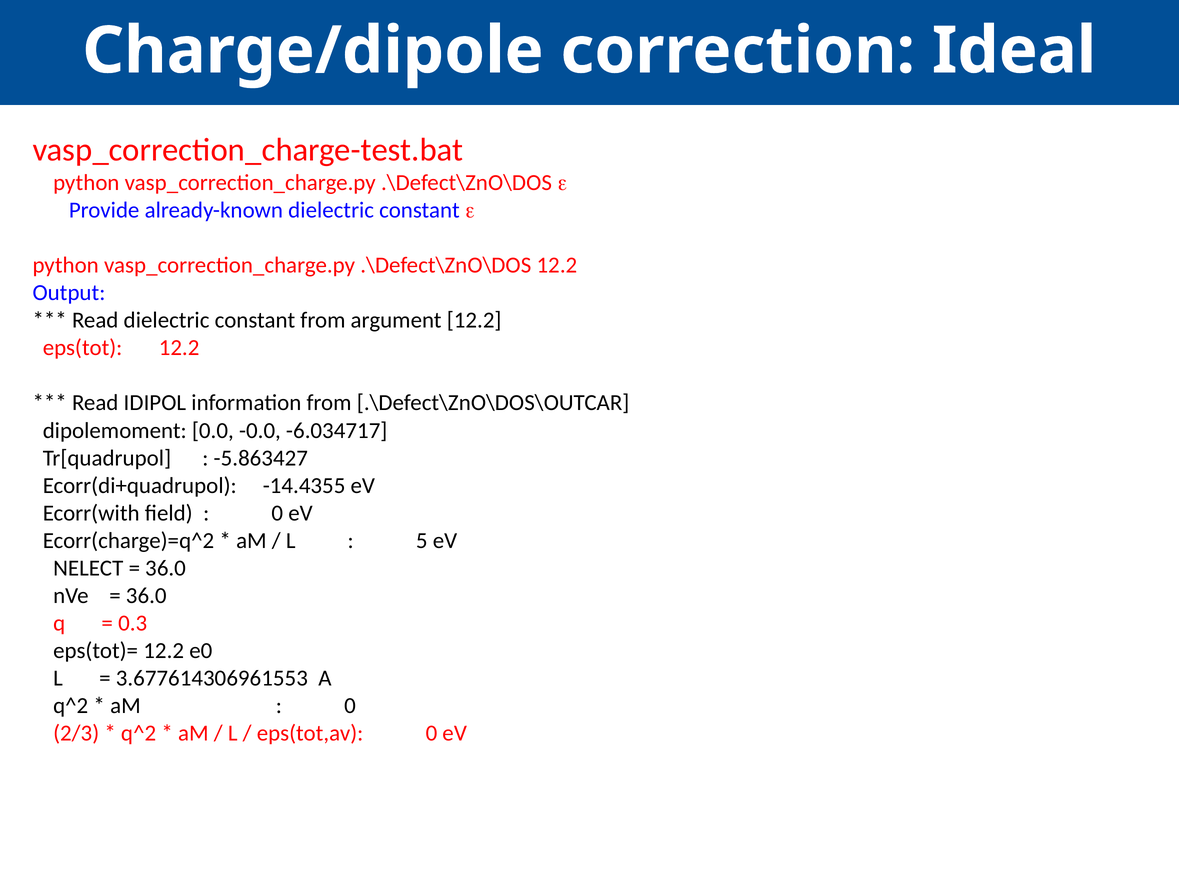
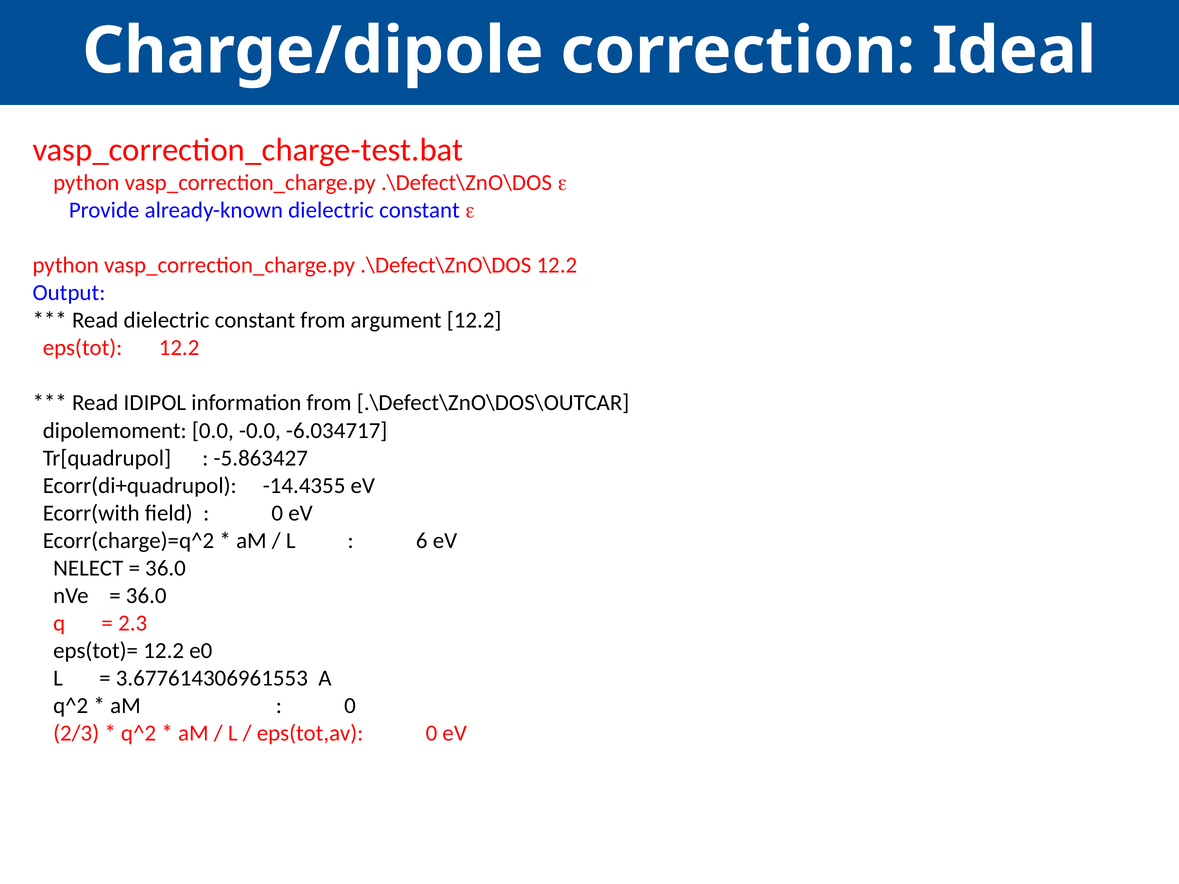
5: 5 -> 6
0.3: 0.3 -> 2.3
